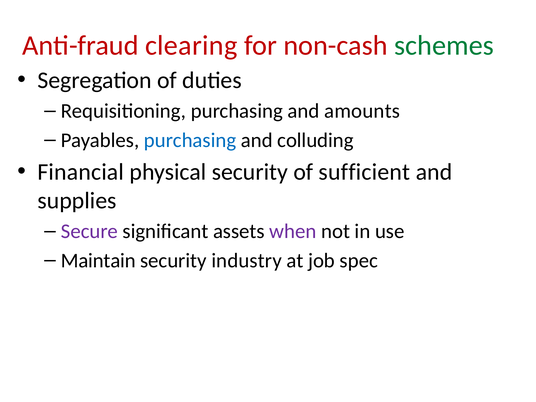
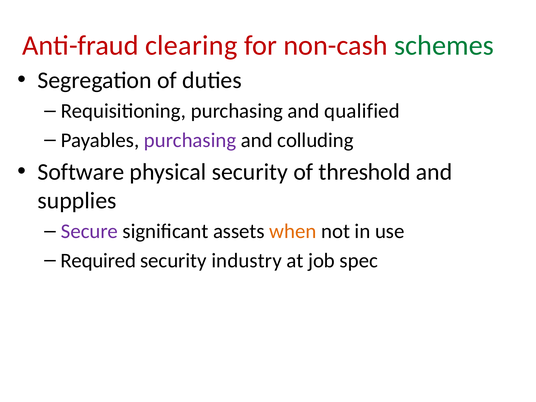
amounts: amounts -> qualified
purchasing at (190, 140) colour: blue -> purple
Financial: Financial -> Software
sufficient: sufficient -> threshold
when colour: purple -> orange
Maintain: Maintain -> Required
